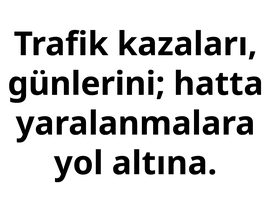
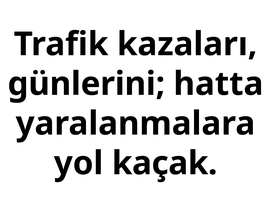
altına: altına -> kaçak
